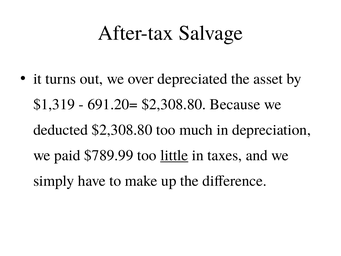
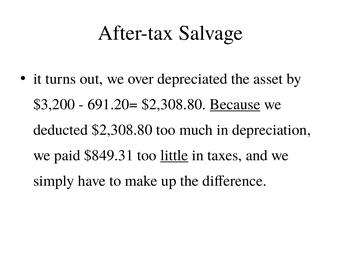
$1,319: $1,319 -> $3,200
Because underline: none -> present
$789.99: $789.99 -> $849.31
